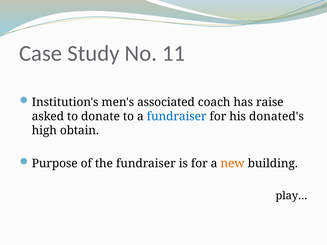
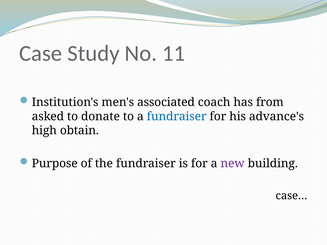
raise: raise -> from
donated's: donated's -> advance's
new colour: orange -> purple
play…: play… -> case…
